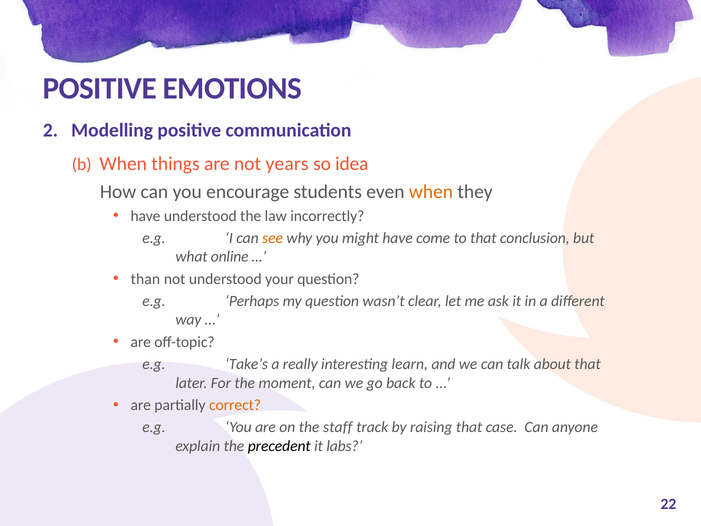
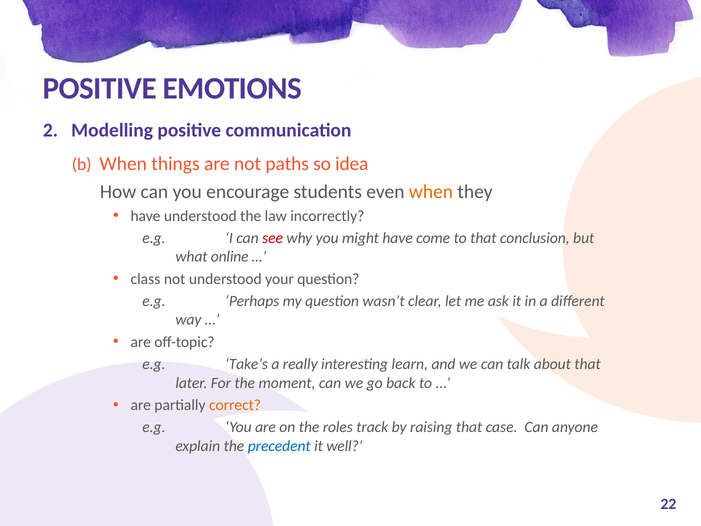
years: years -> paths
see colour: orange -> red
than: than -> class
staff: staff -> roles
precedent colour: black -> blue
labs: labs -> well
